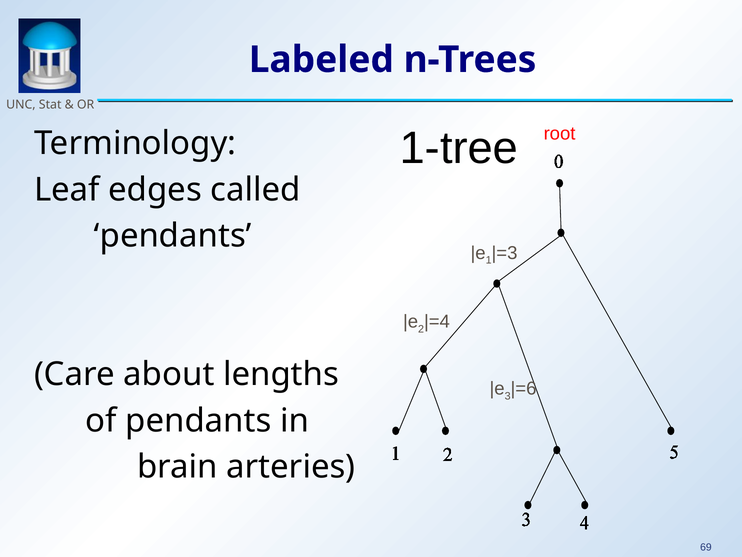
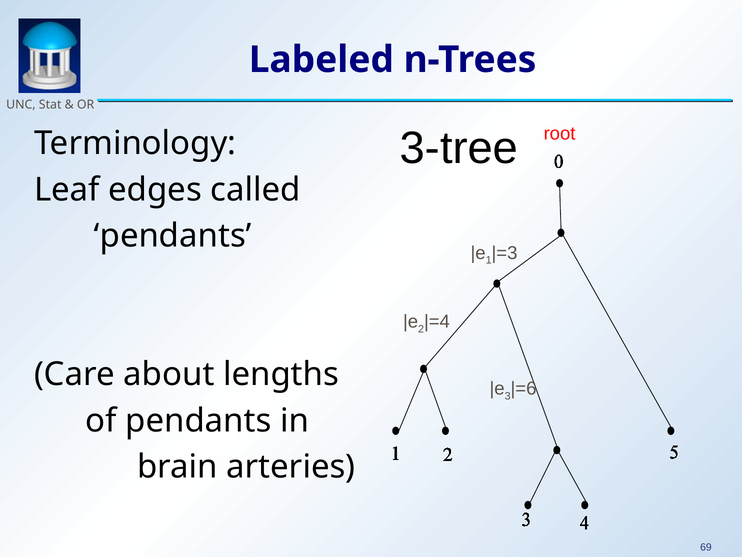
1-tree: 1-tree -> 3-tree
